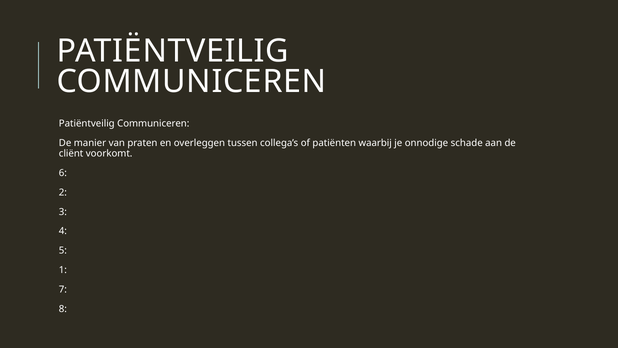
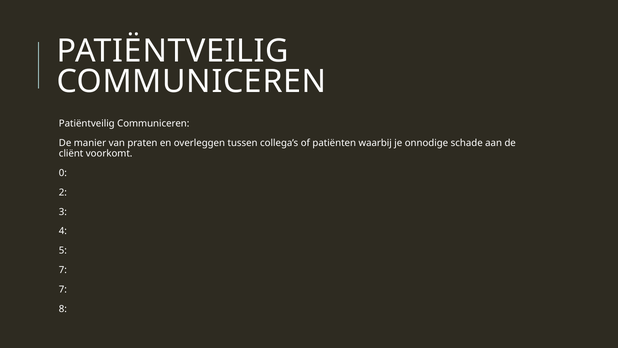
6: 6 -> 0
1 at (63, 270): 1 -> 7
